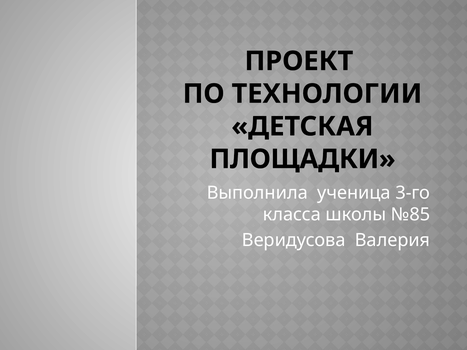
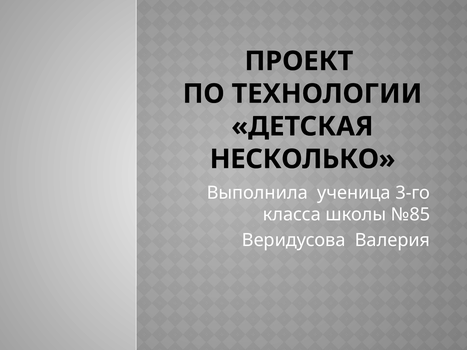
ПЛОЩАДКИ: ПЛОЩАДКИ -> НЕСКОЛЬКО
